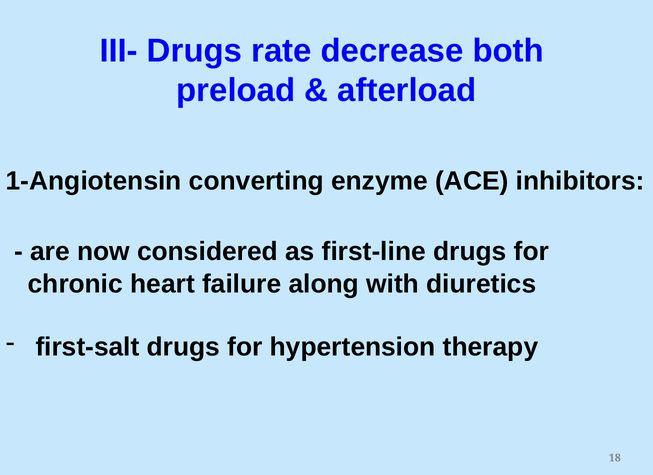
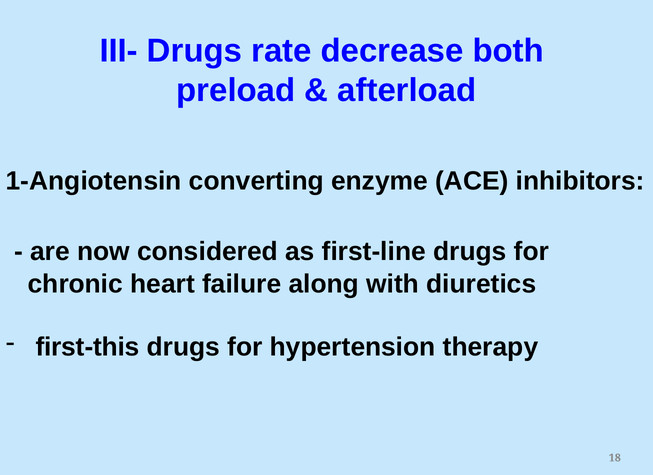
first-salt: first-salt -> first-this
